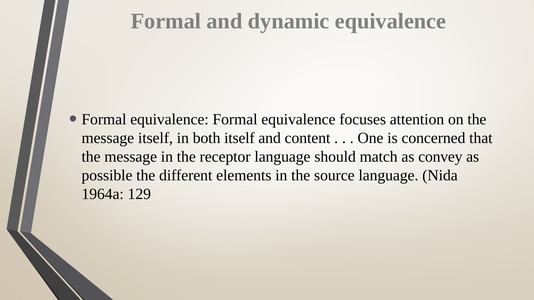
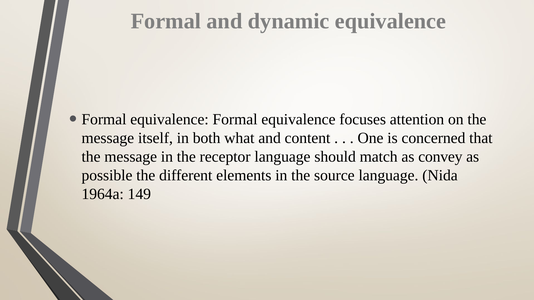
both itself: itself -> what
129: 129 -> 149
